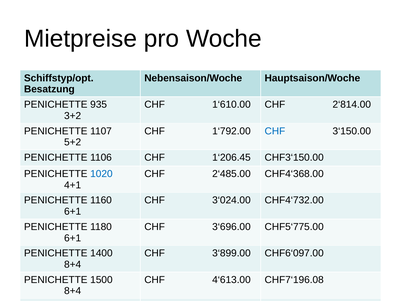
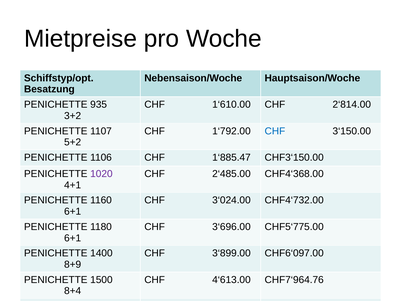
1‘206.45: 1‘206.45 -> 1‘885.47
1020 colour: blue -> purple
8+4 at (73, 264): 8+4 -> 8+9
CHF7‘196.08: CHF7‘196.08 -> CHF7‘964.76
